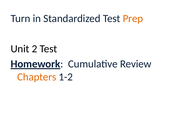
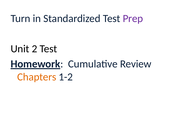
Prep colour: orange -> purple
